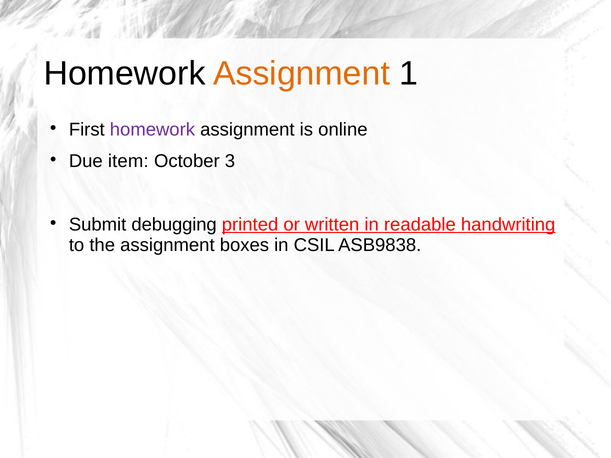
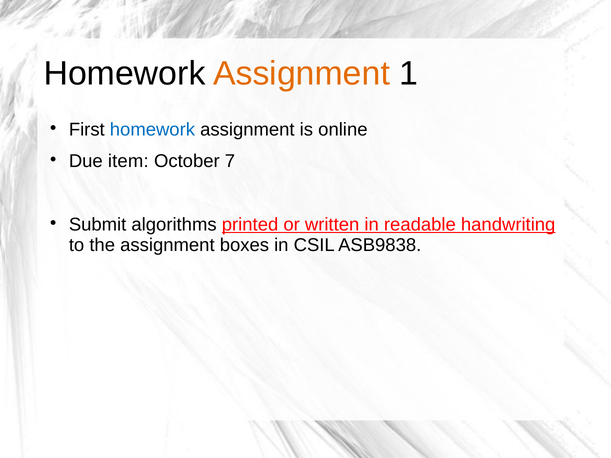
homework at (152, 130) colour: purple -> blue
3: 3 -> 7
debugging: debugging -> algorithms
